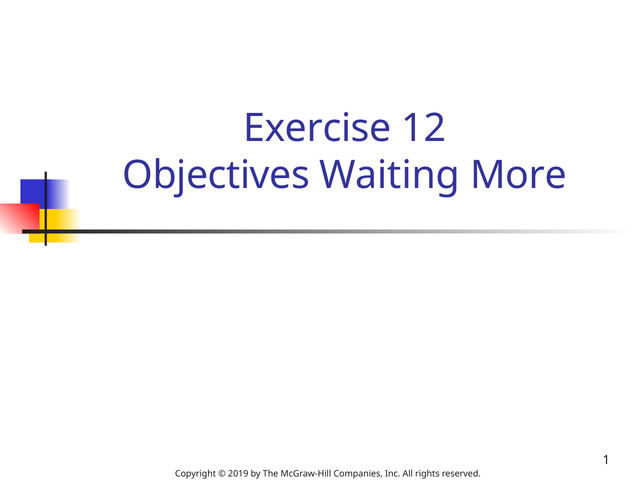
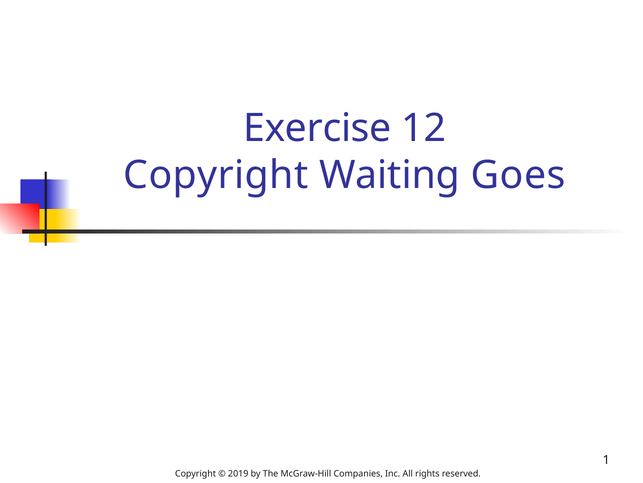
Objectives at (216, 175): Objectives -> Copyright
More: More -> Goes
